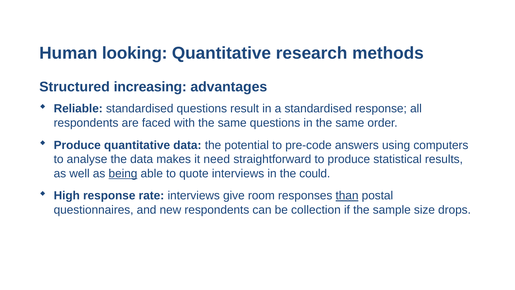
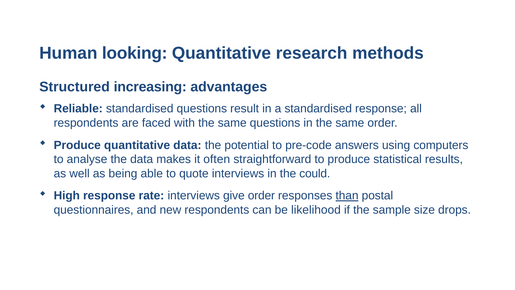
need: need -> often
being underline: present -> none
give room: room -> order
collection: collection -> likelihood
